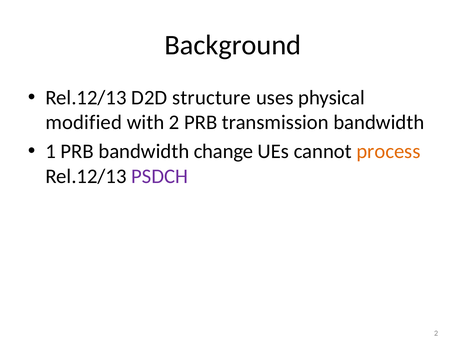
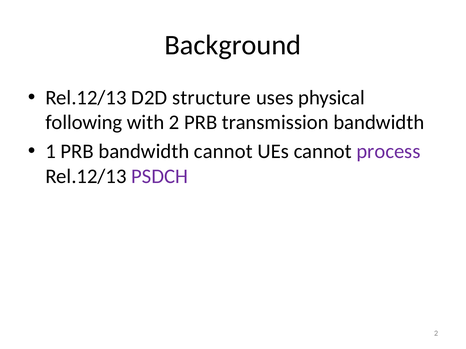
modified: modified -> following
bandwidth change: change -> cannot
process colour: orange -> purple
